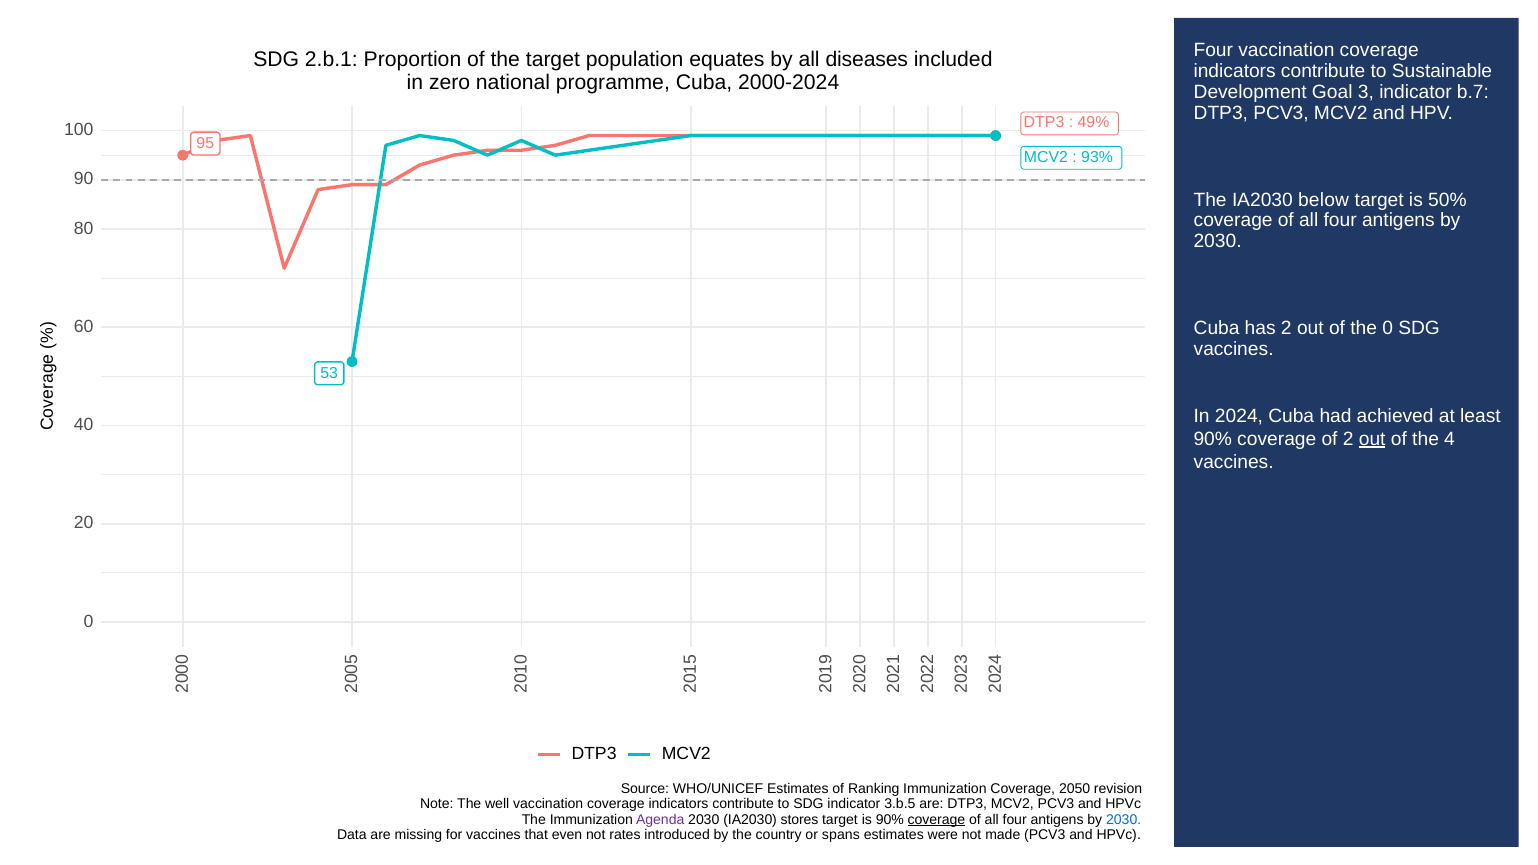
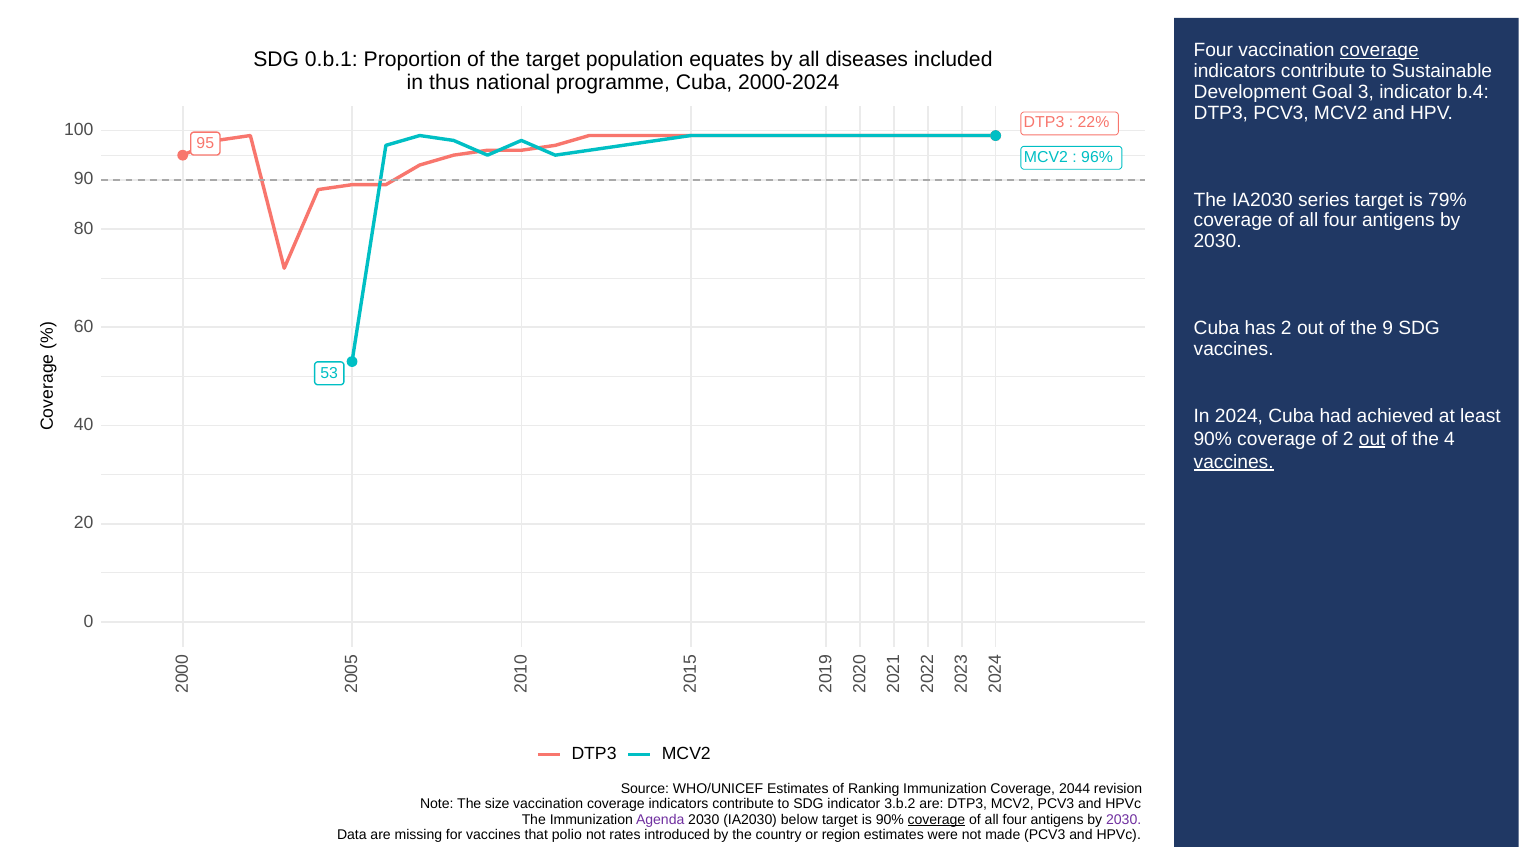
coverage at (1379, 51) underline: none -> present
2.b.1: 2.b.1 -> 0.b.1
zero: zero -> thus
b.7: b.7 -> b.4
49%: 49% -> 22%
93%: 93% -> 96%
below: below -> series
50%: 50% -> 79%
the 0: 0 -> 9
vaccines at (1234, 462) underline: none -> present
2050: 2050 -> 2044
well: well -> size
3.b.5: 3.b.5 -> 3.b.2
stores: stores -> below
2030 at (1124, 820) colour: blue -> purple
even: even -> polio
spans: spans -> region
